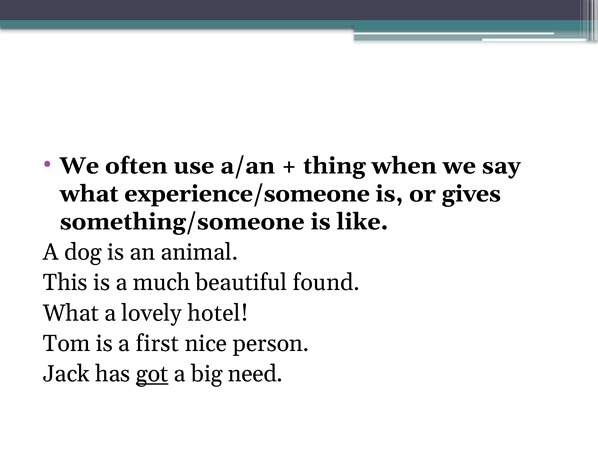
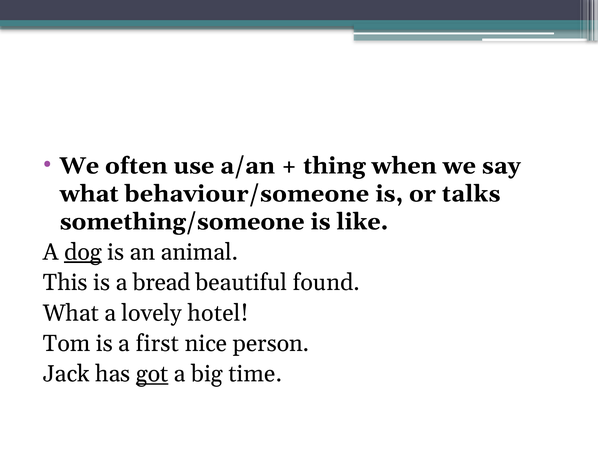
experience/someone: experience/someone -> behaviour/someone
gives: gives -> talks
dog underline: none -> present
much: much -> bread
need: need -> time
